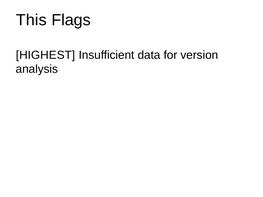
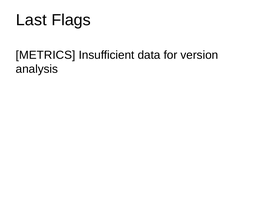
This: This -> Last
HIGHEST: HIGHEST -> METRICS
